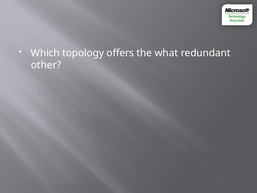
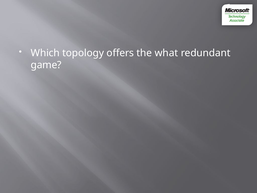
other: other -> game
